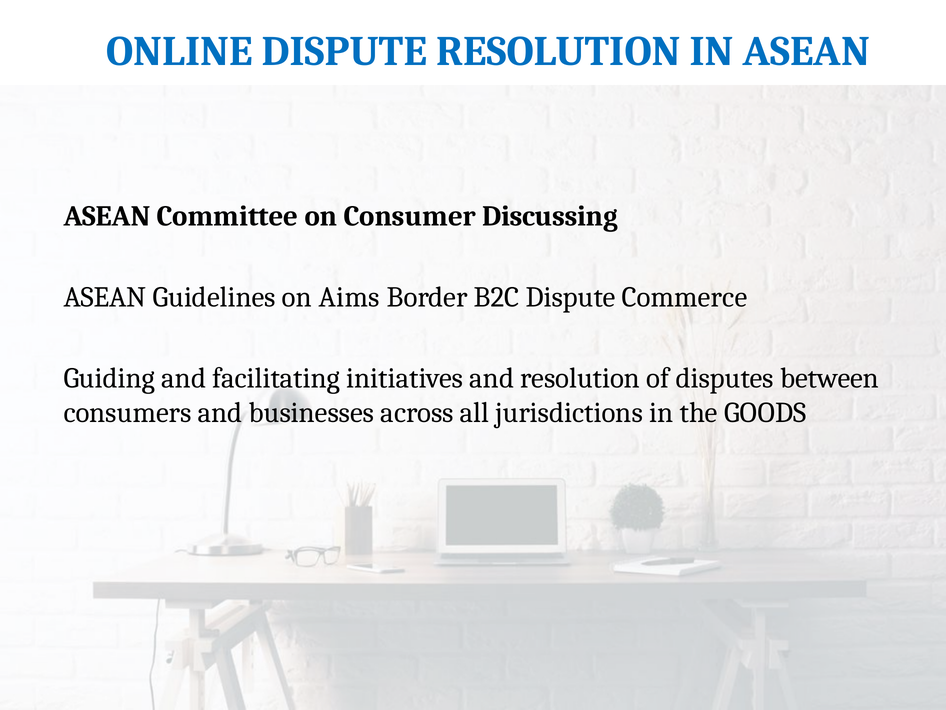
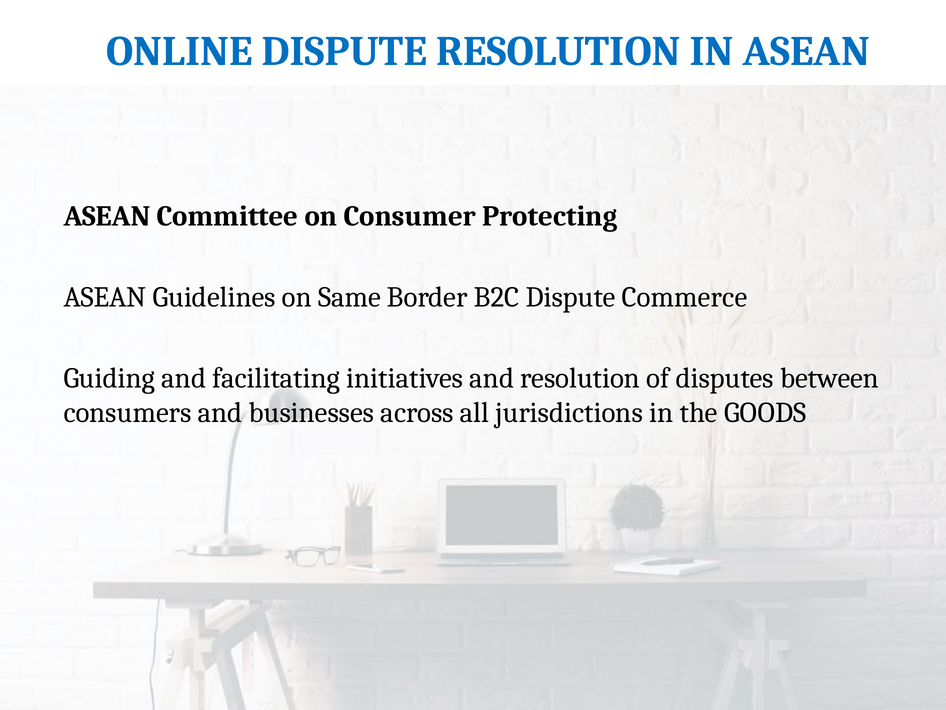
Discussing: Discussing -> Protecting
Aims: Aims -> Same
